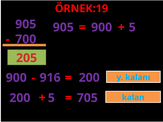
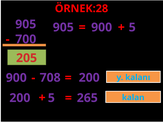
ÖRNEK:19: ÖRNEK:19 -> ÖRNEK:28
916: 916 -> 708
705: 705 -> 265
